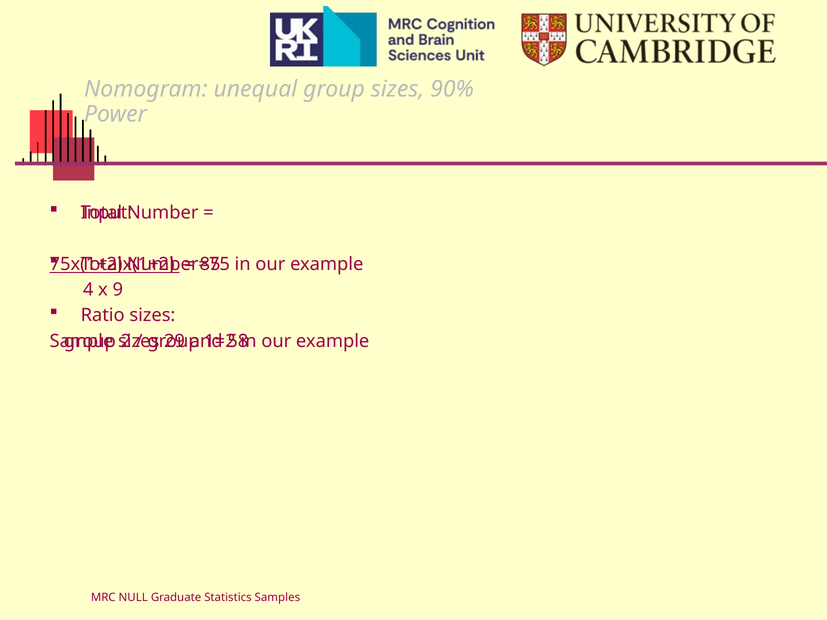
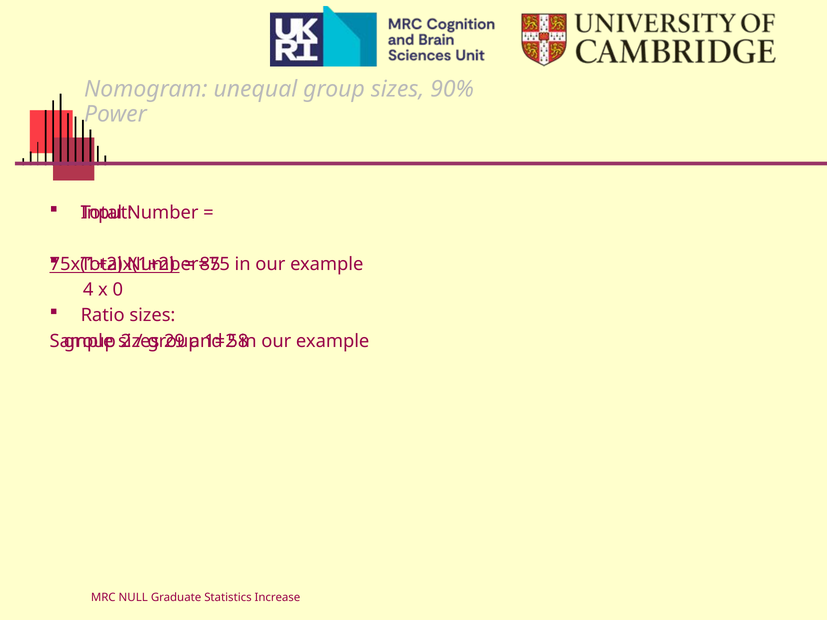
9: 9 -> 0
Samples: Samples -> Increase
